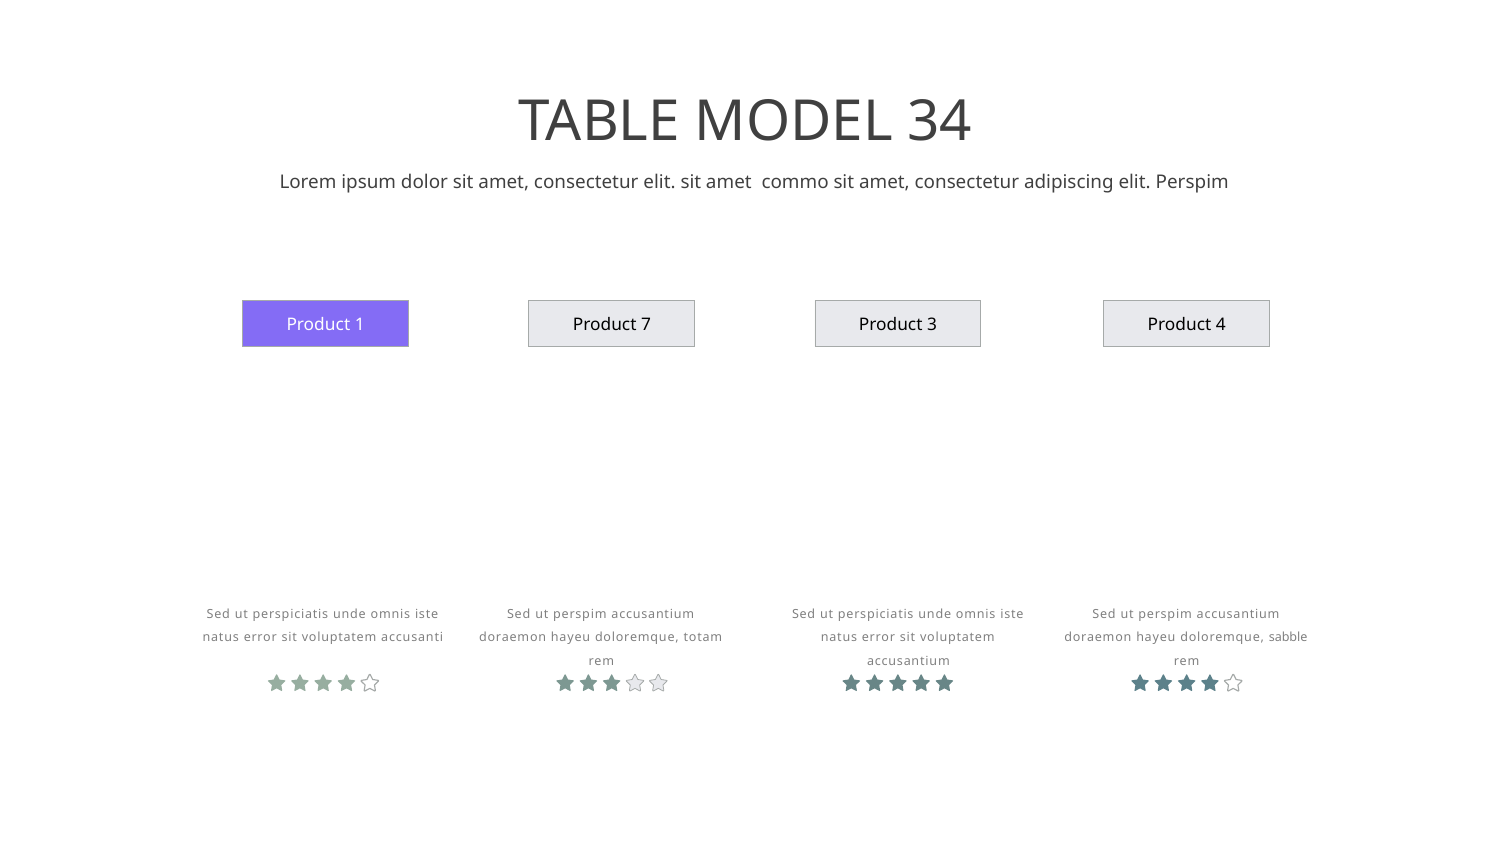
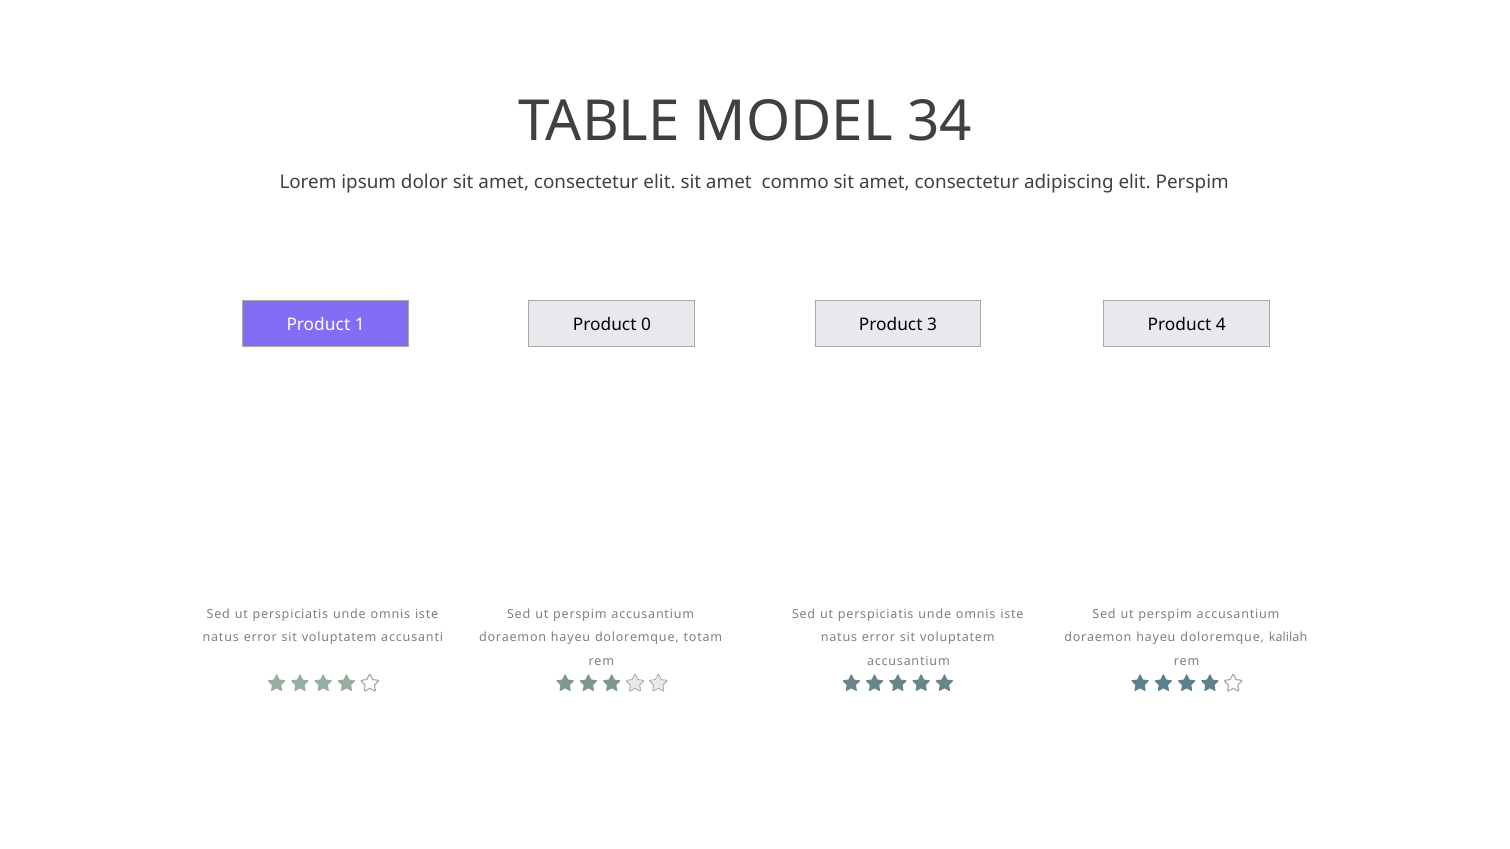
7: 7 -> 0
sabble: sabble -> kalilah
